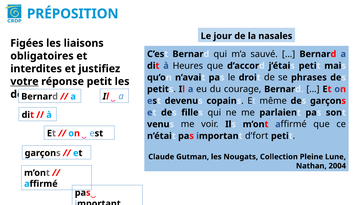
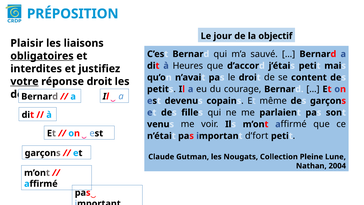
nasales: nasales -> objectif
Figées: Figées -> Plaisir
obligatoires underline: none -> present
phrases: phrases -> content
petit at (99, 81): petit -> droit
